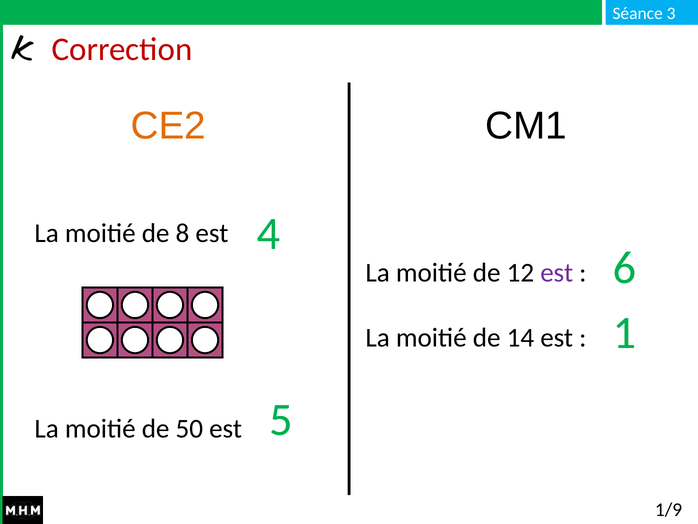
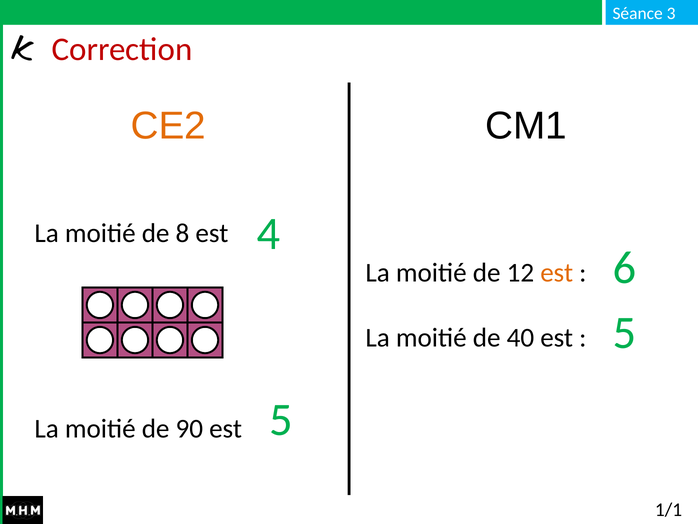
est at (557, 272) colour: purple -> orange
14: 14 -> 40
1 at (624, 332): 1 -> 5
50: 50 -> 90
1/9: 1/9 -> 1/1
